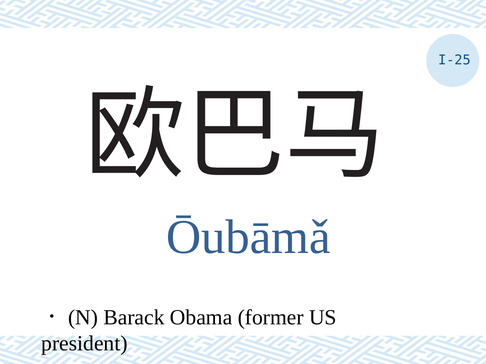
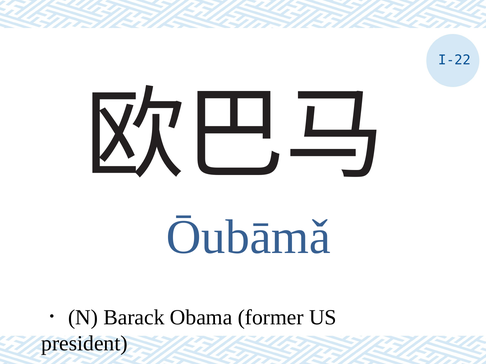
I-25: I-25 -> I-22
